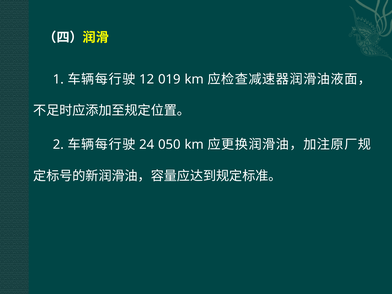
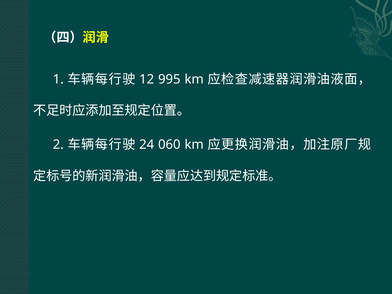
019: 019 -> 995
050: 050 -> 060
